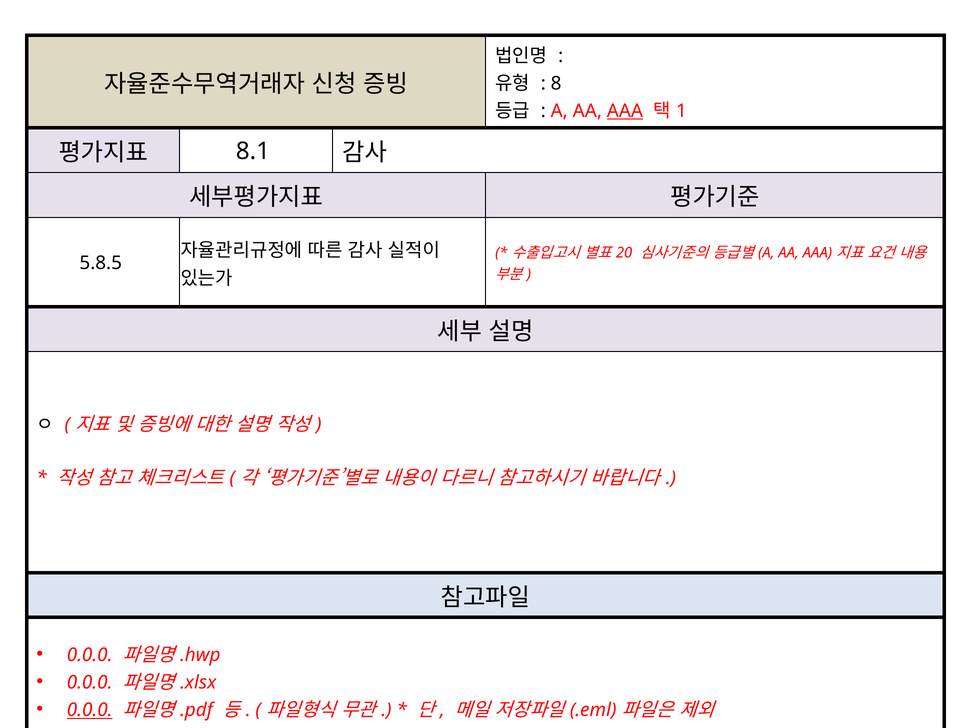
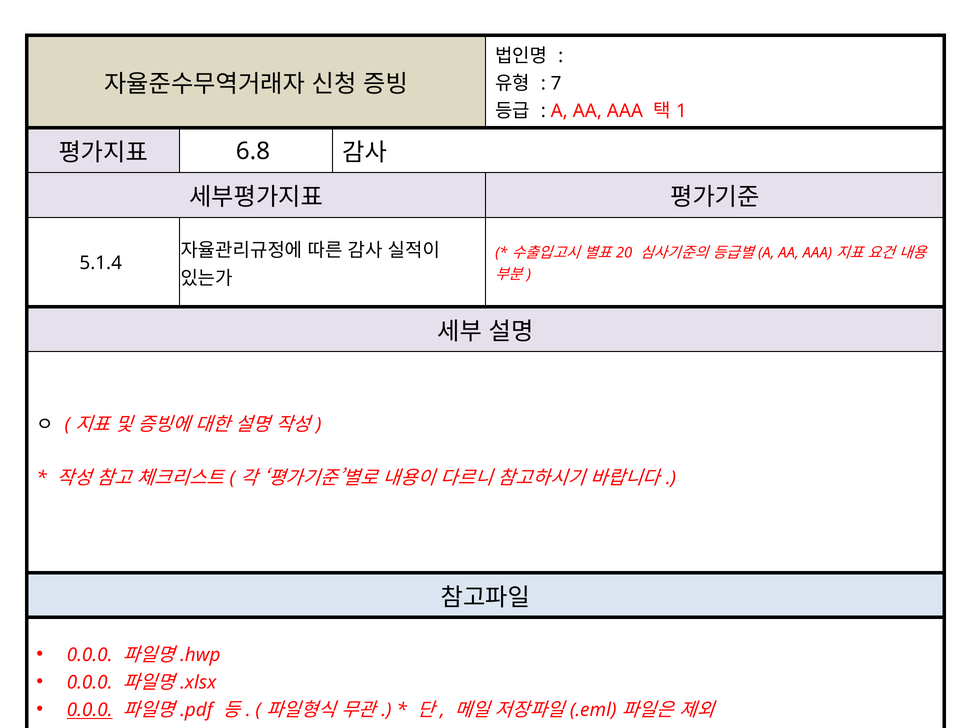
8: 8 -> 7
AAA underline: present -> none
8.1: 8.1 -> 6.8
5.8.5: 5.8.5 -> 5.1.4
